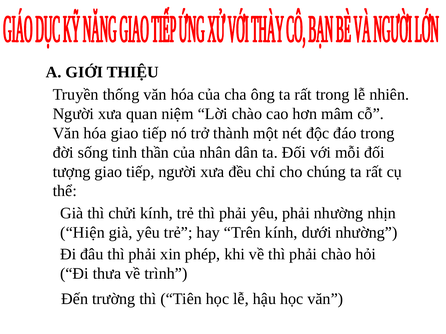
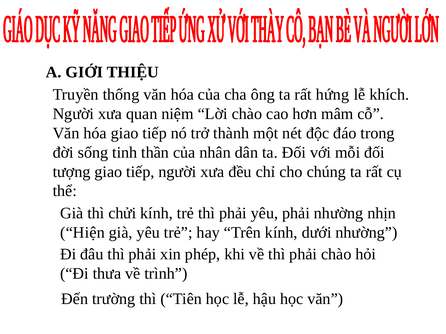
rất trong: trong -> hứng
nhiên: nhiên -> khích
